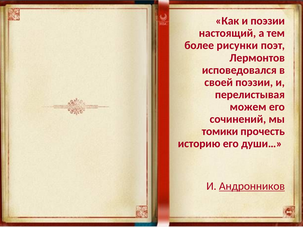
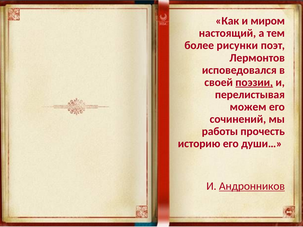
и поэзии: поэзии -> миром
поэзии at (254, 82) underline: none -> present
томики: томики -> работы
